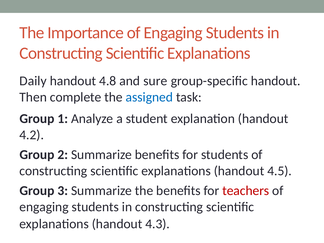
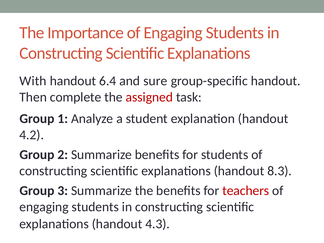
Daily: Daily -> With
4.8: 4.8 -> 6.4
assigned colour: blue -> red
4.5: 4.5 -> 8.3
